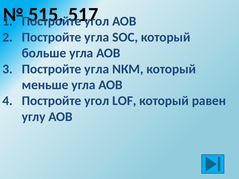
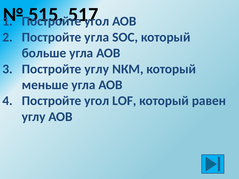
угла at (97, 69): угла -> углу
